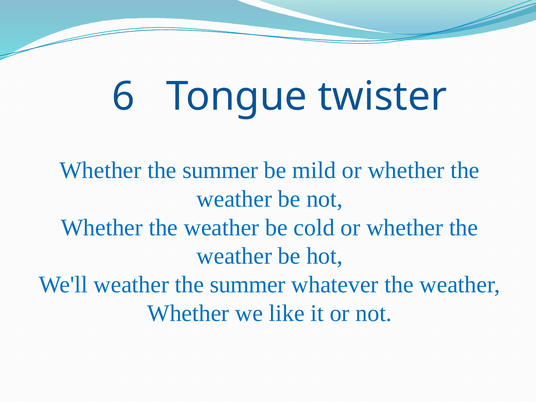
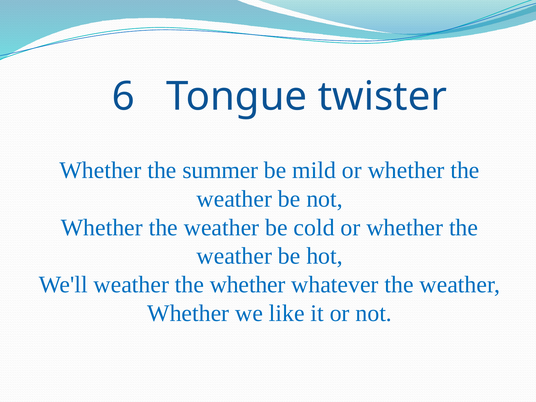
weather the summer: summer -> whether
